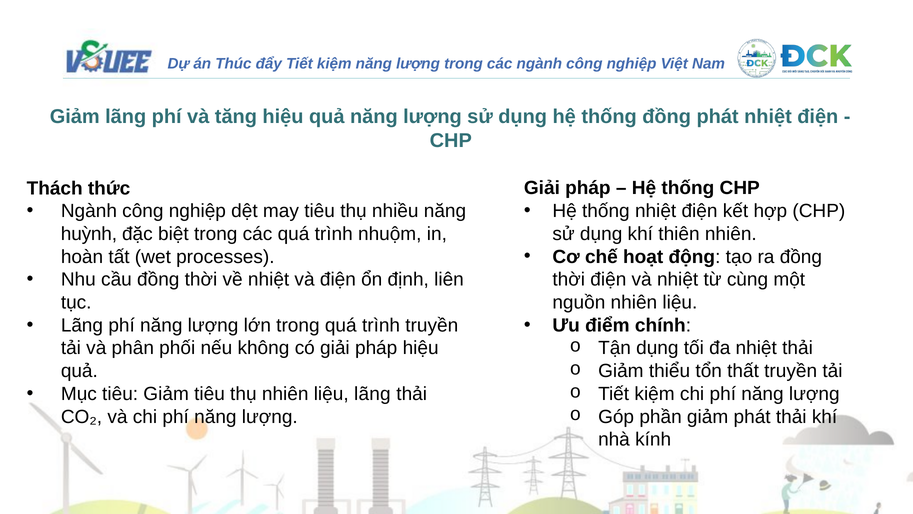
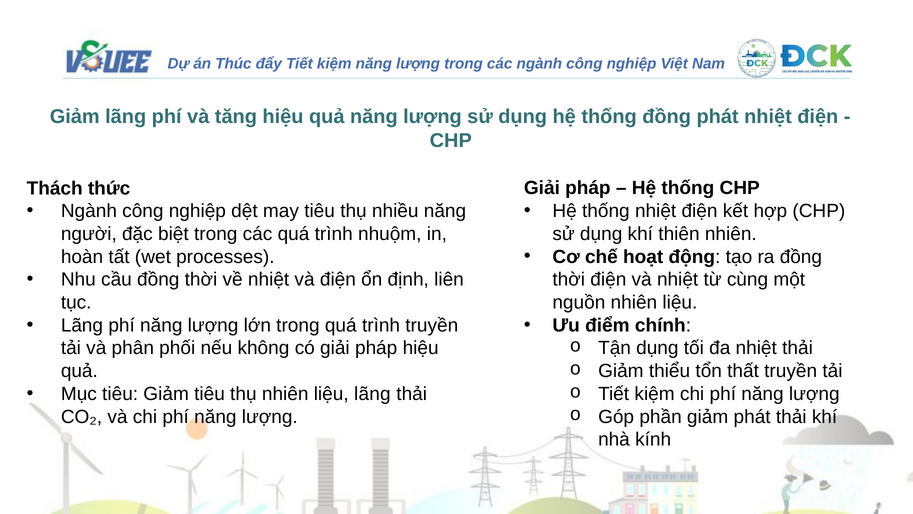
huỳnh: huỳnh -> người
